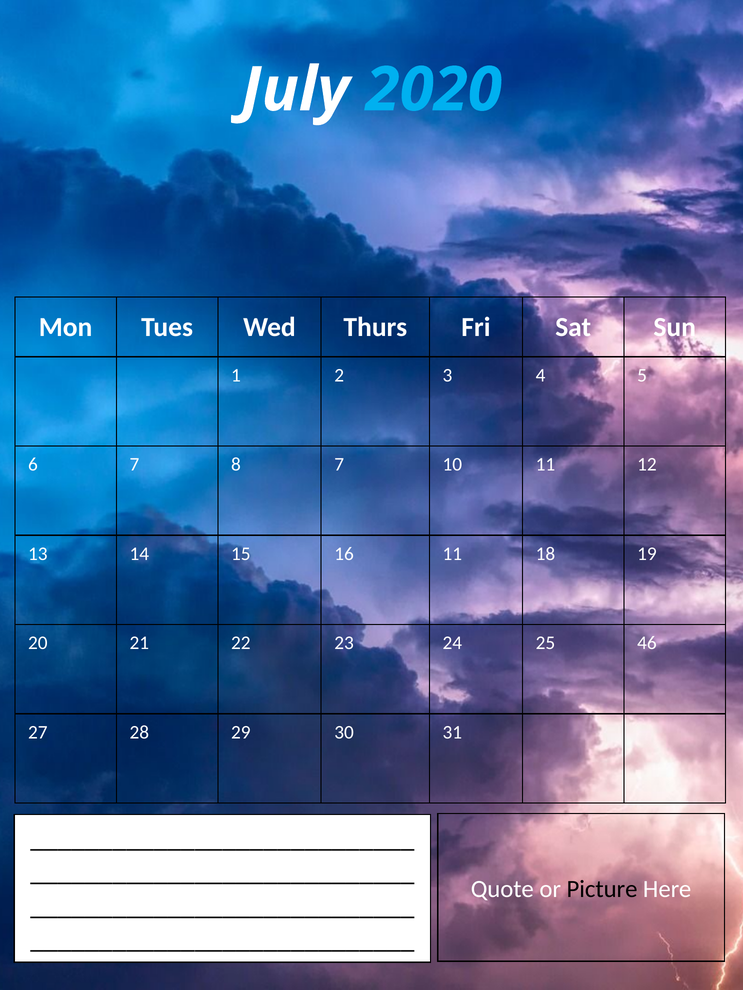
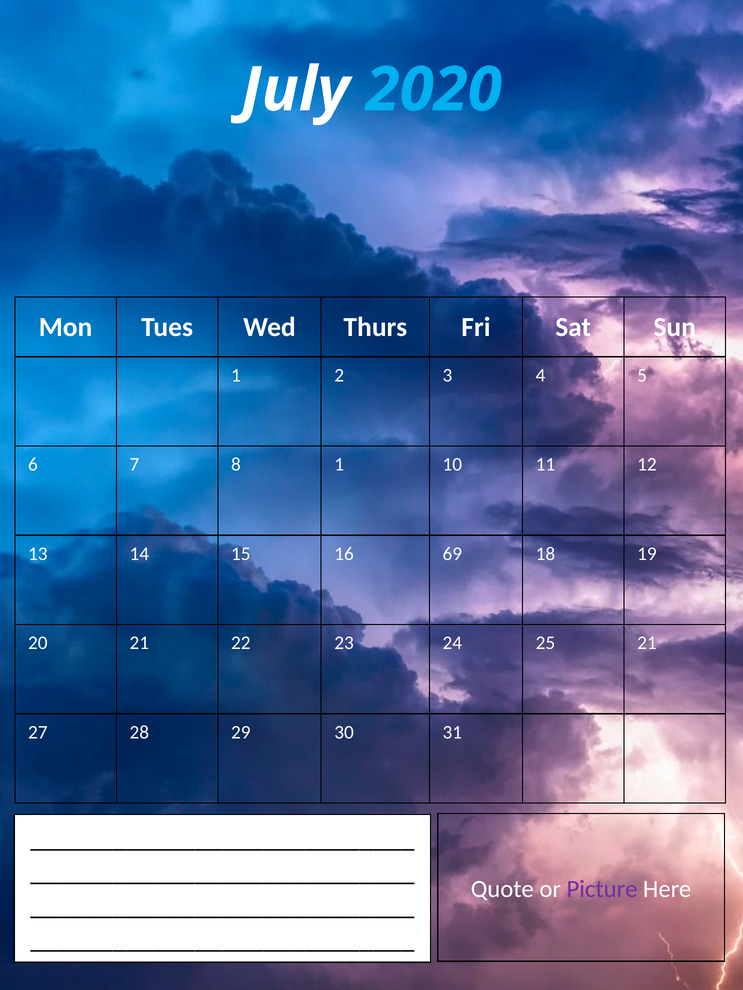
8 7: 7 -> 1
16 11: 11 -> 69
25 46: 46 -> 21
Picture colour: black -> purple
